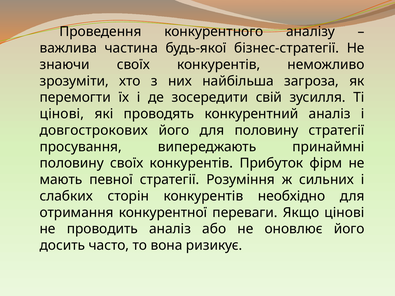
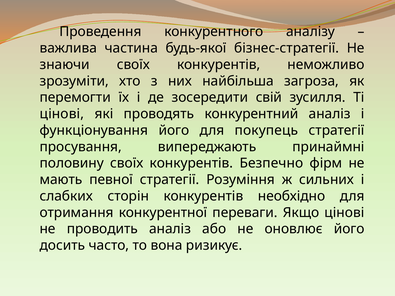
довгострокових: довгострокових -> функціонування
для половину: половину -> покупець
Прибуток: Прибуток -> Безпечно
